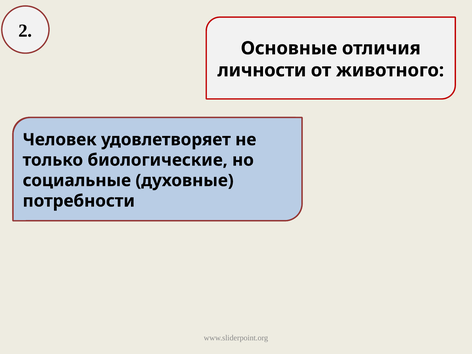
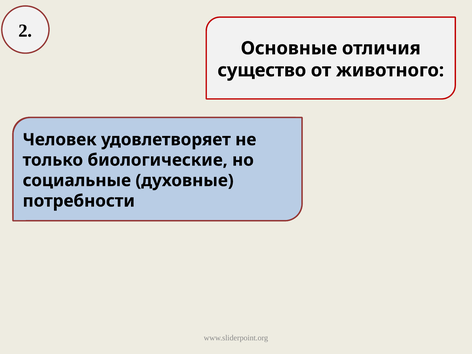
личности: личности -> существо
